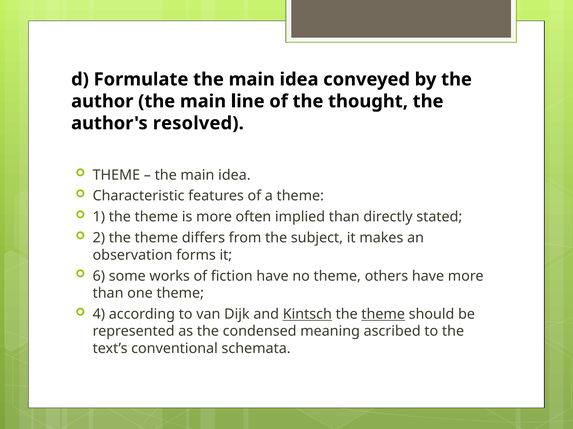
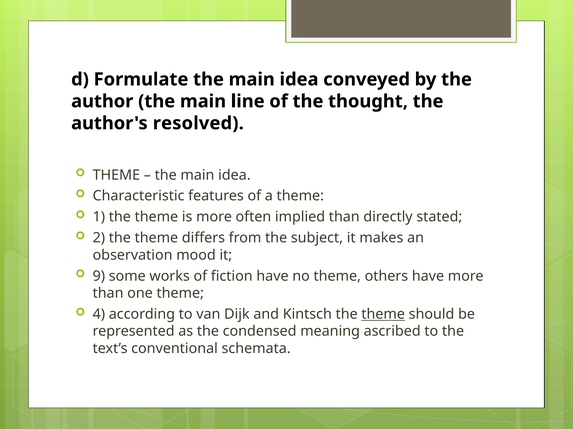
forms: forms -> mood
6: 6 -> 9
Kintsch underline: present -> none
